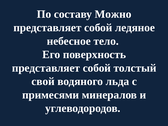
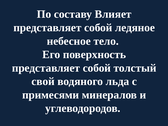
Можно: Можно -> Влияет
